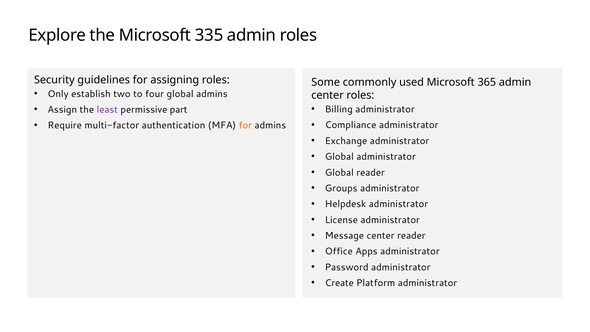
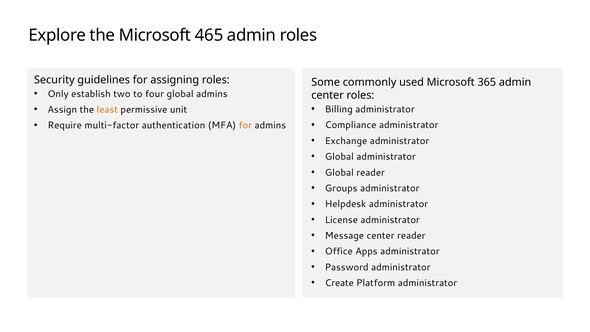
335: 335 -> 465
least colour: purple -> orange
part: part -> unit
